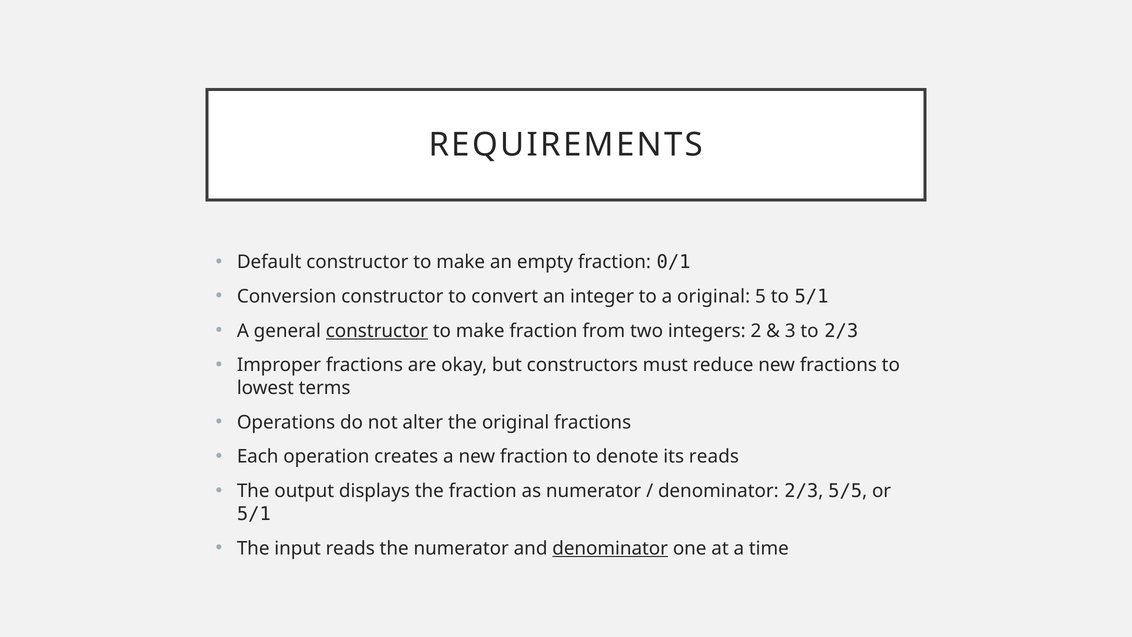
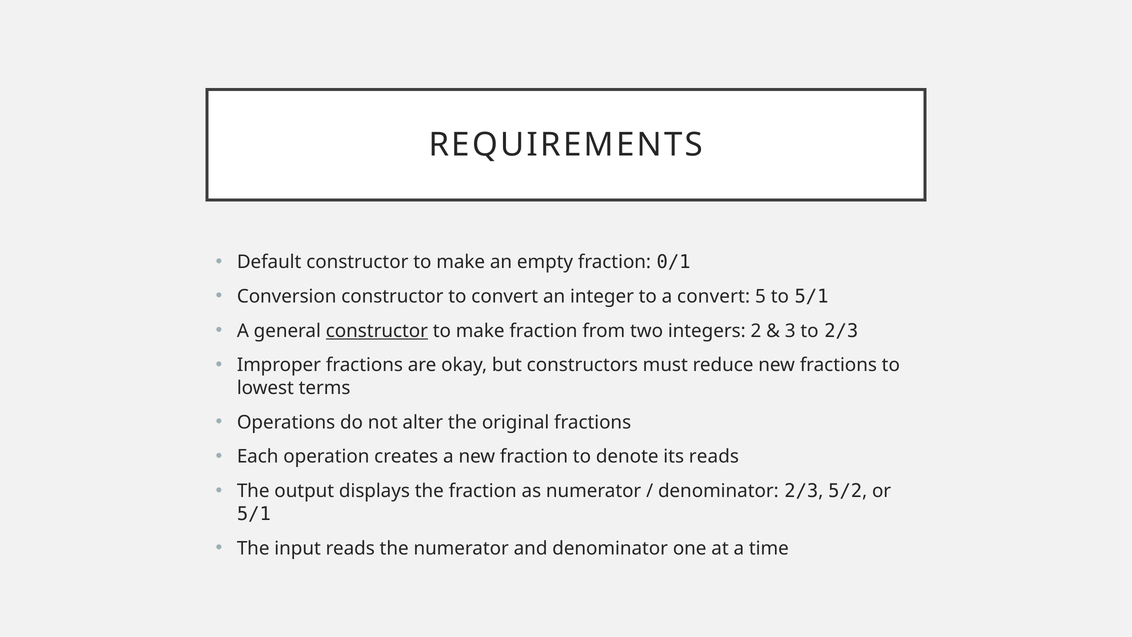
a original: original -> convert
5/5: 5/5 -> 5/2
denominator at (610, 548) underline: present -> none
